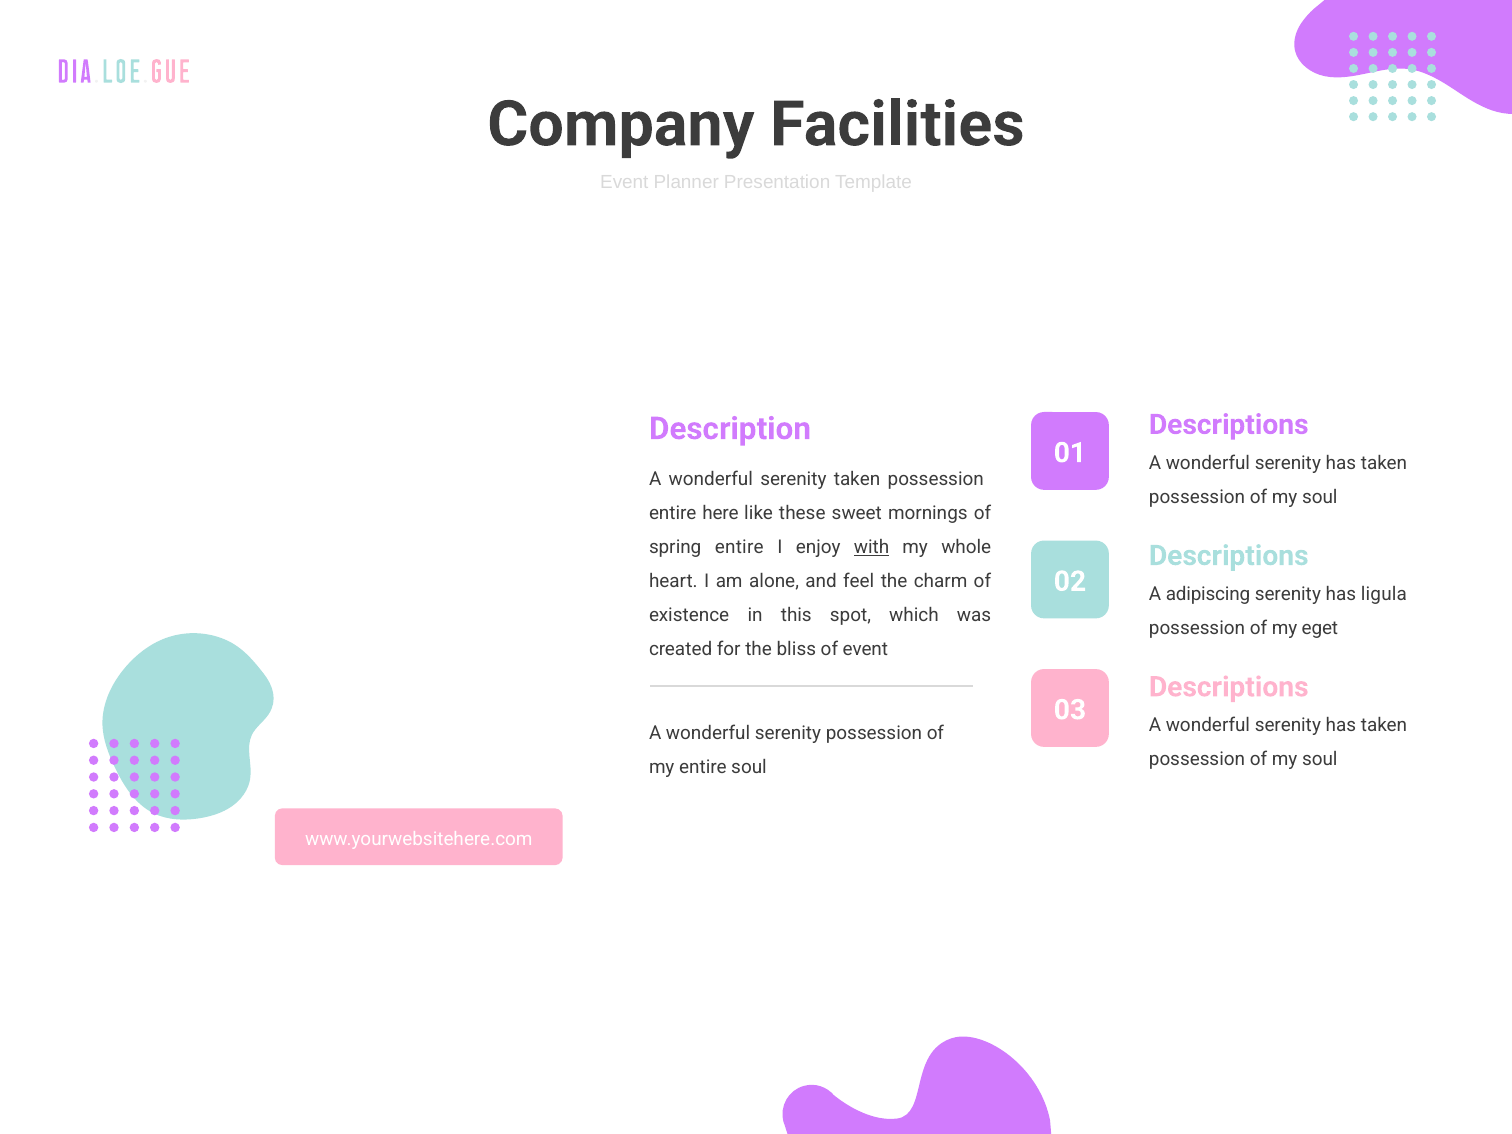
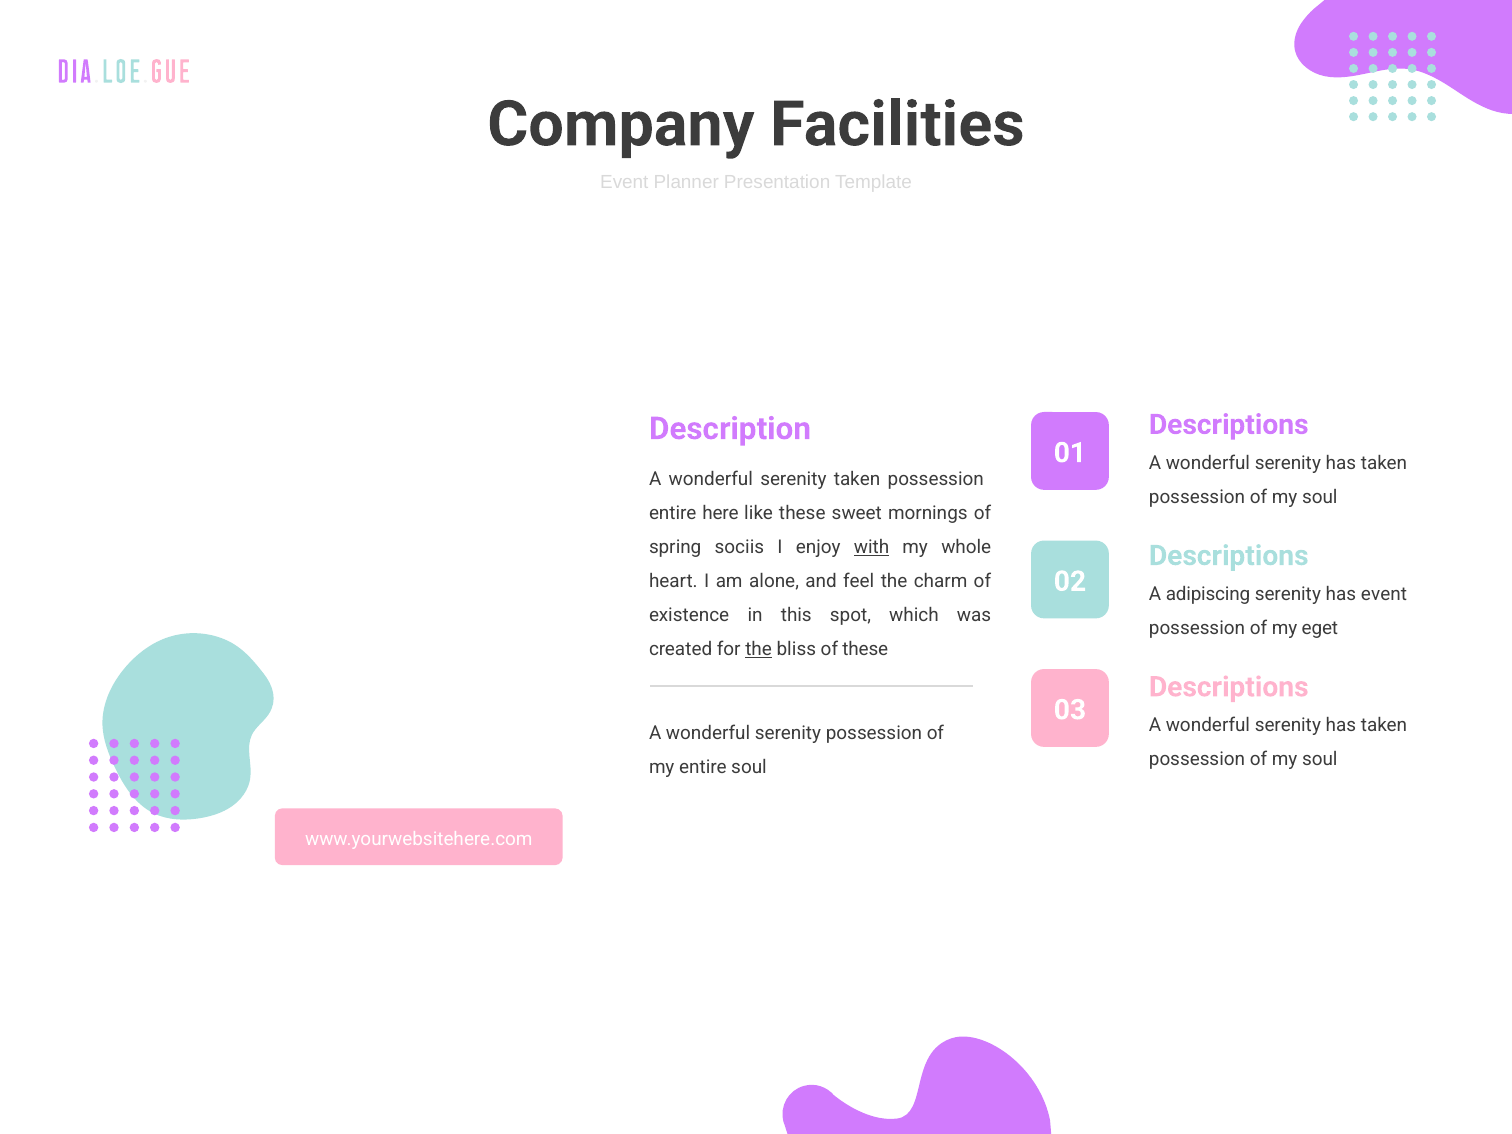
spring entire: entire -> sociis
has ligula: ligula -> event
the at (759, 650) underline: none -> present
of event: event -> these
